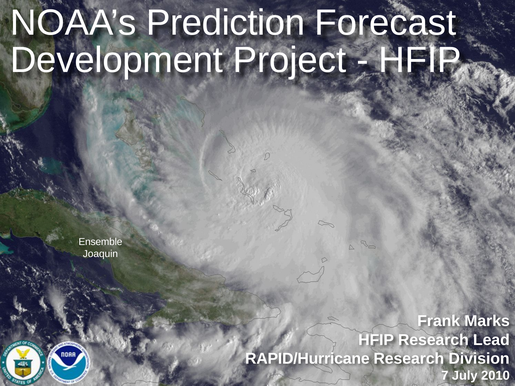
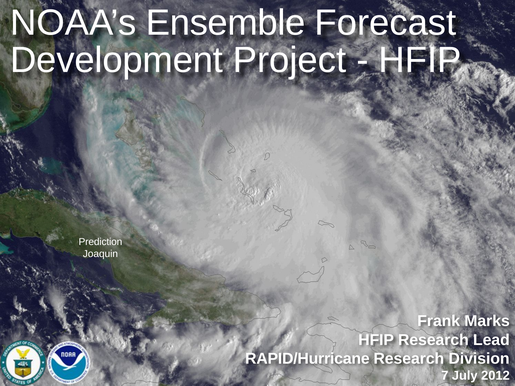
Prediction: Prediction -> Ensemble
Ensemble: Ensemble -> Prediction
2010: 2010 -> 2012
